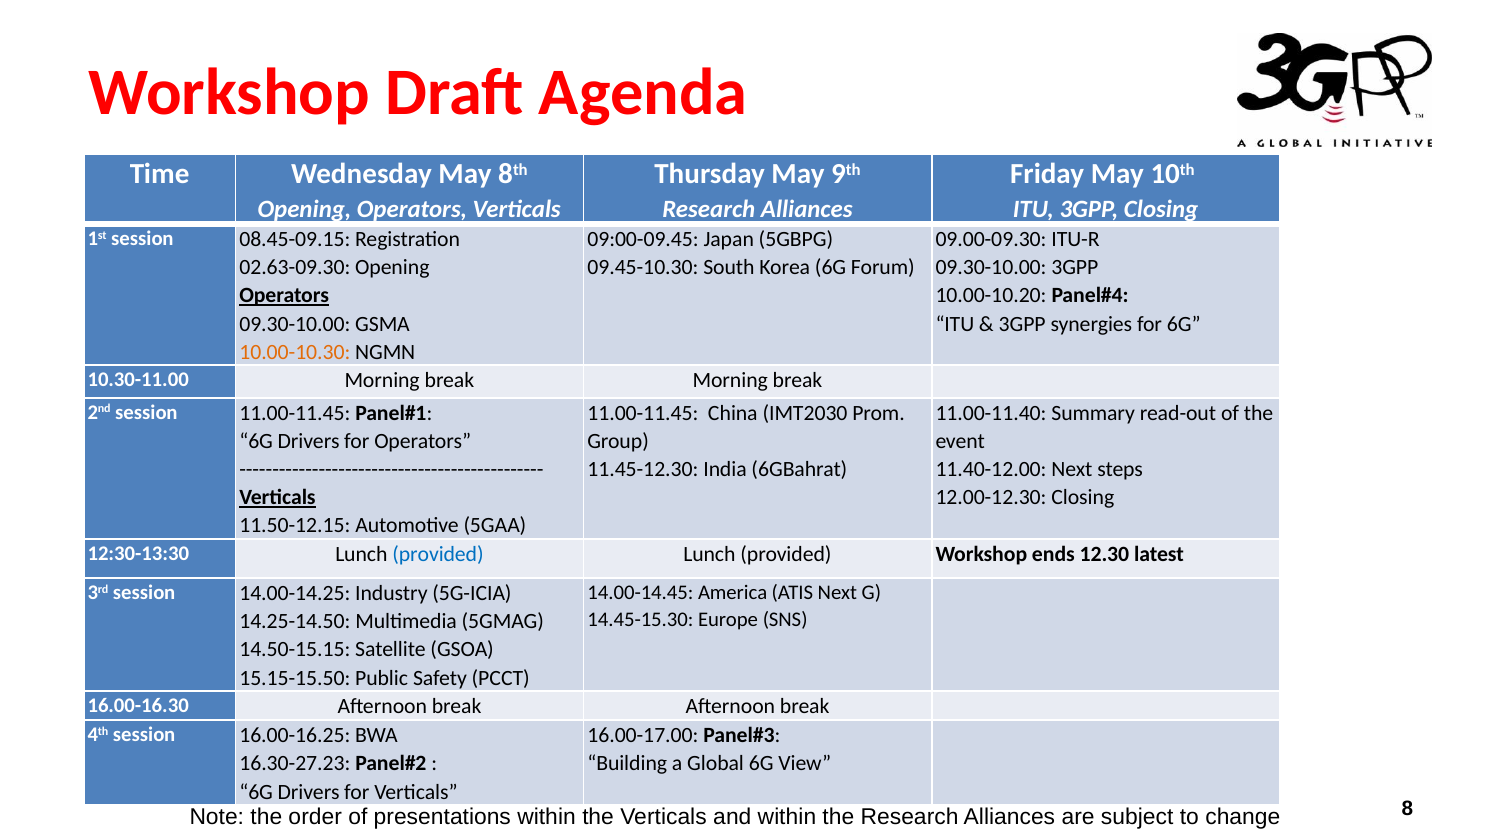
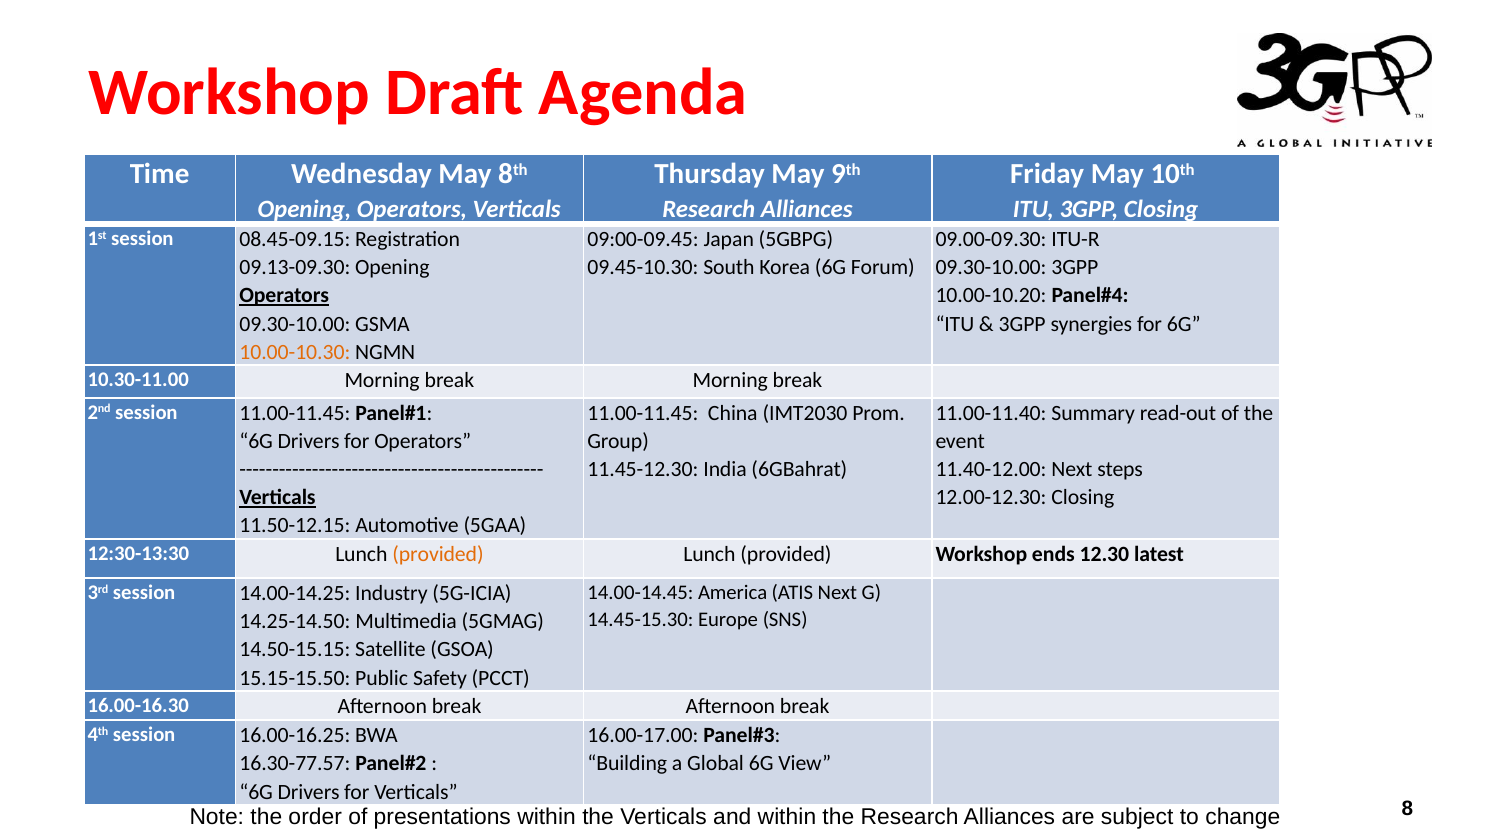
02.63-09.30: 02.63-09.30 -> 09.13-09.30
provided at (438, 554) colour: blue -> orange
16.30-27.23: 16.30-27.23 -> 16.30-77.57
